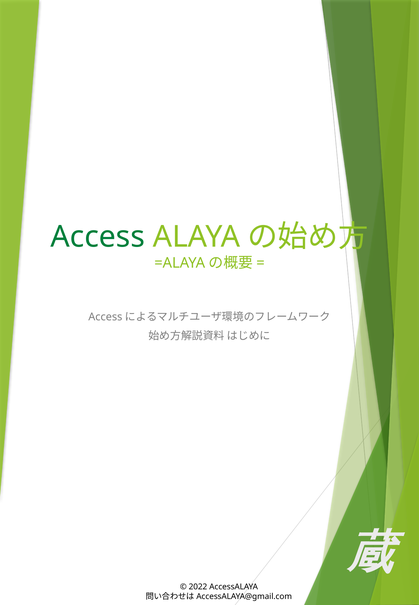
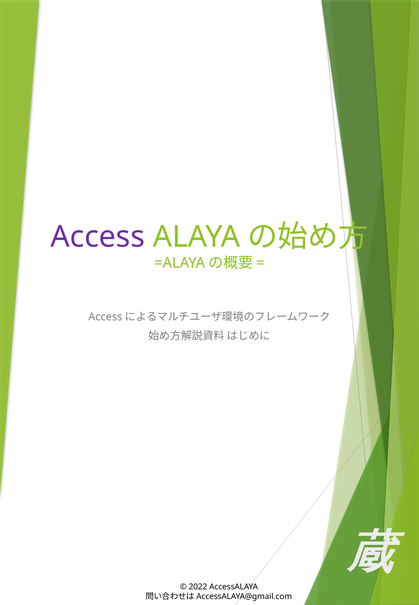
Access colour: green -> purple
